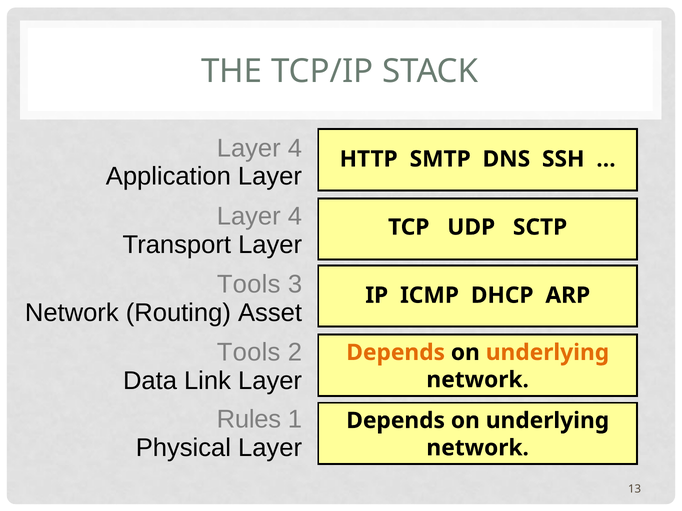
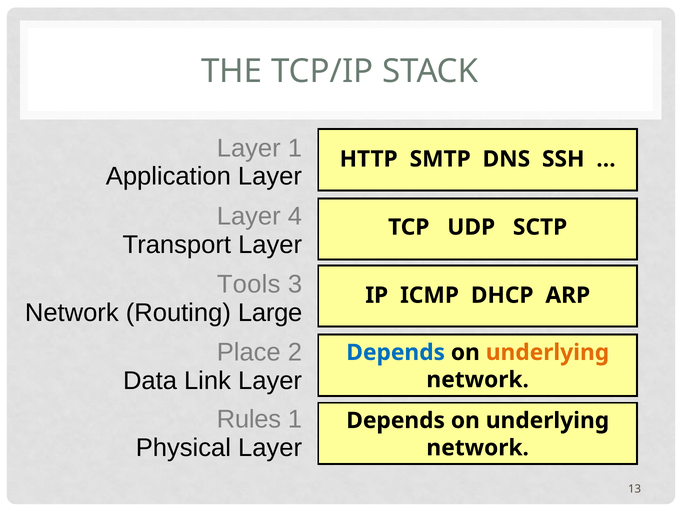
4 at (295, 148): 4 -> 1
Asset: Asset -> Large
Tools at (249, 353): Tools -> Place
Depends at (396, 353) colour: orange -> blue
